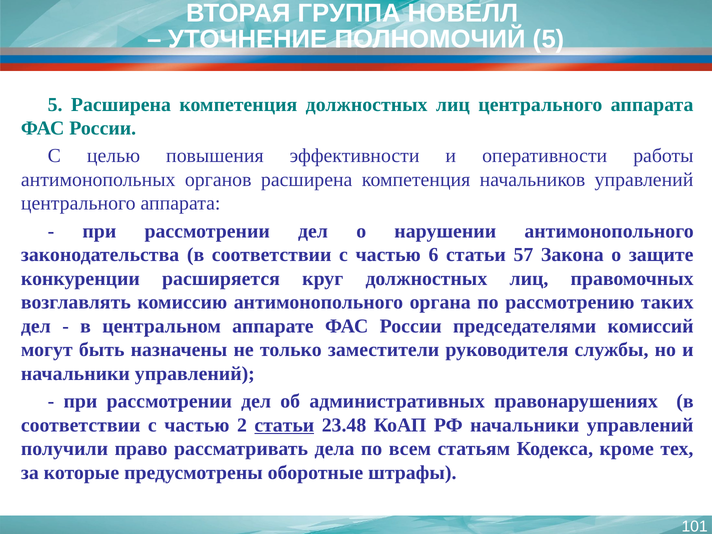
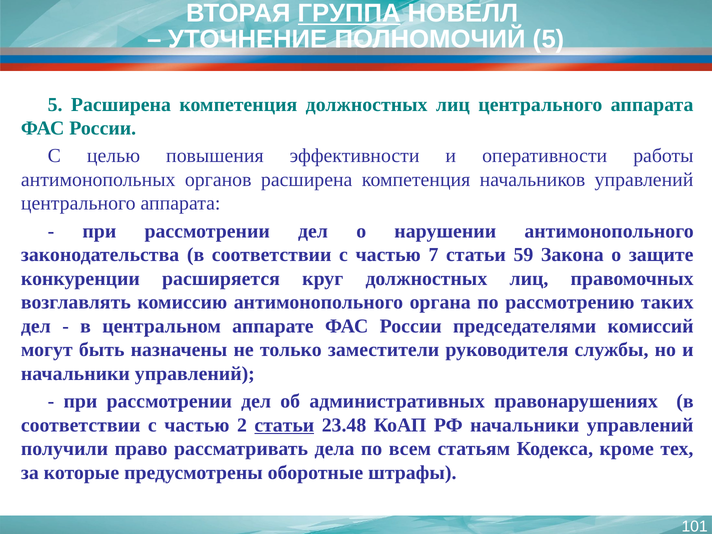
ГРУППА underline: none -> present
6: 6 -> 7
57: 57 -> 59
